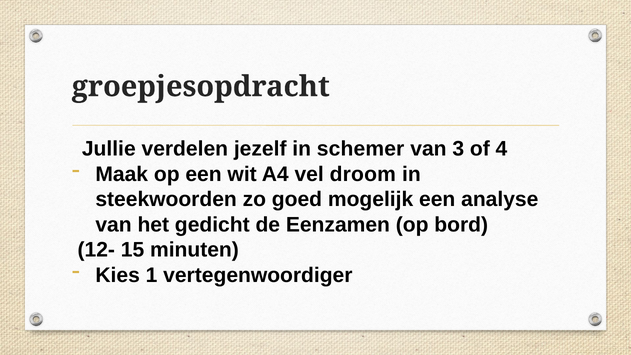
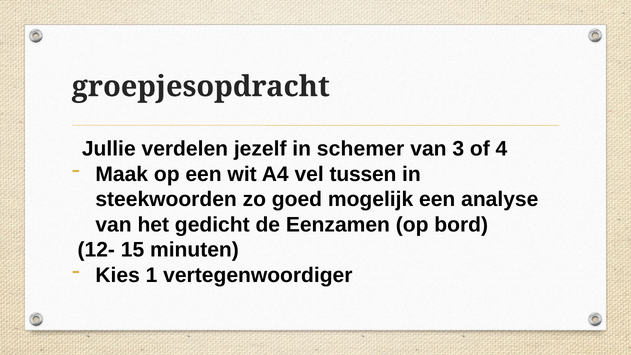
droom: droom -> tussen
